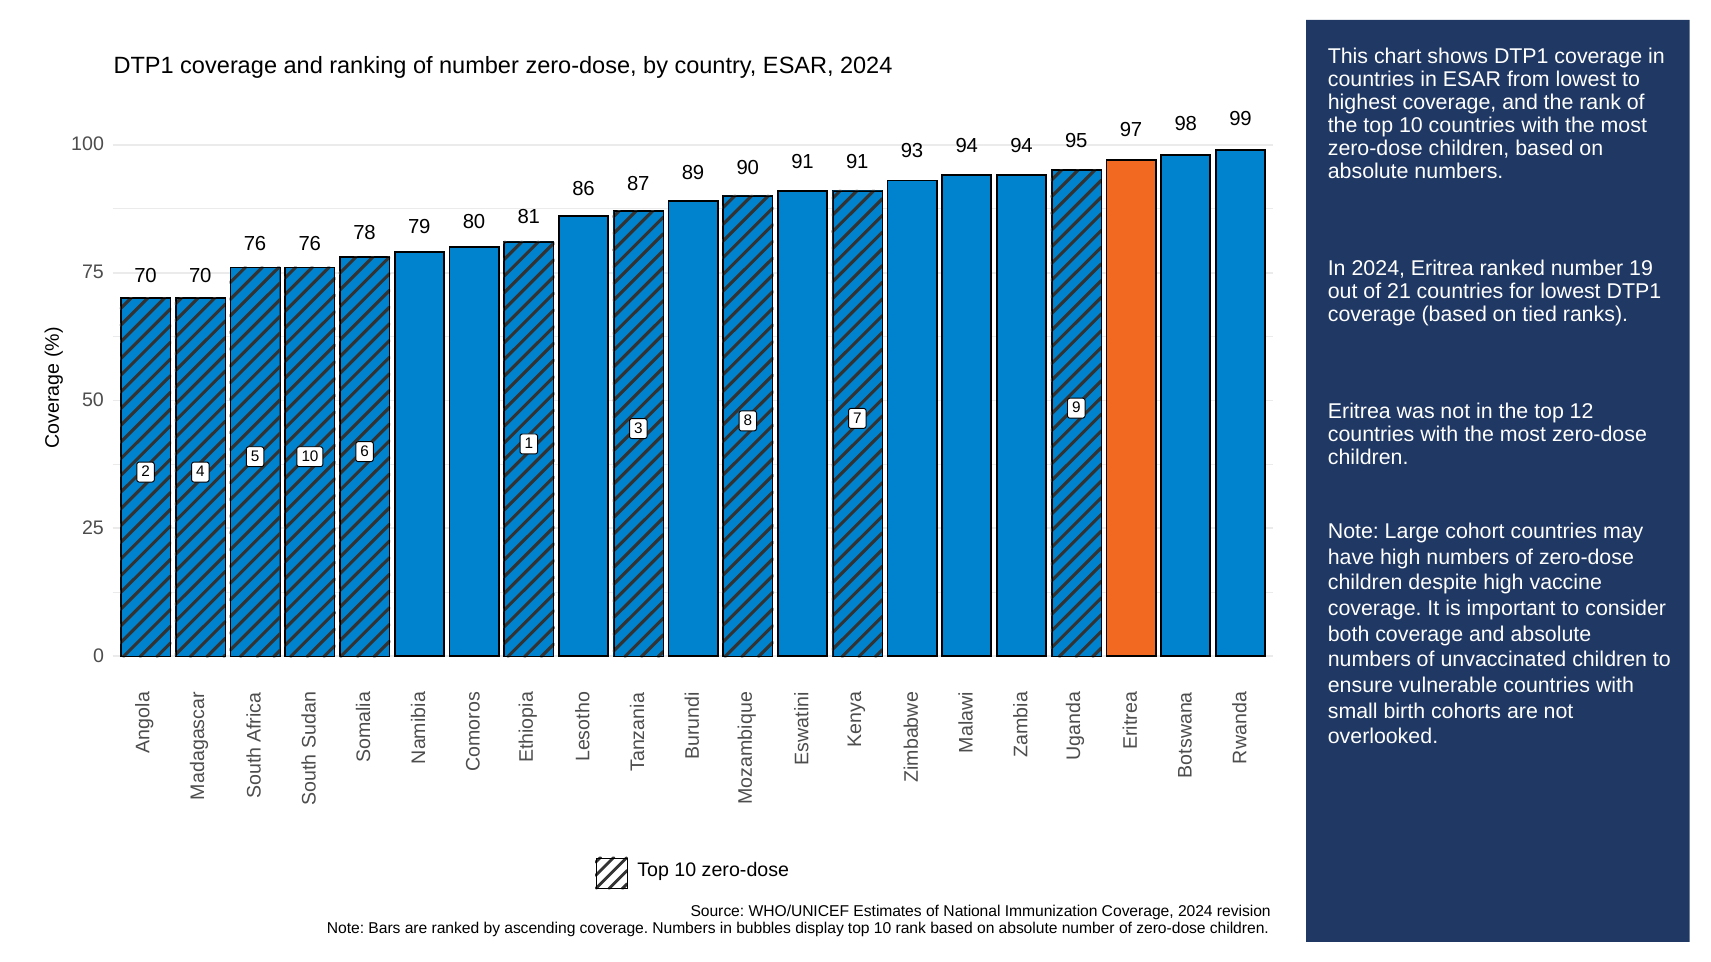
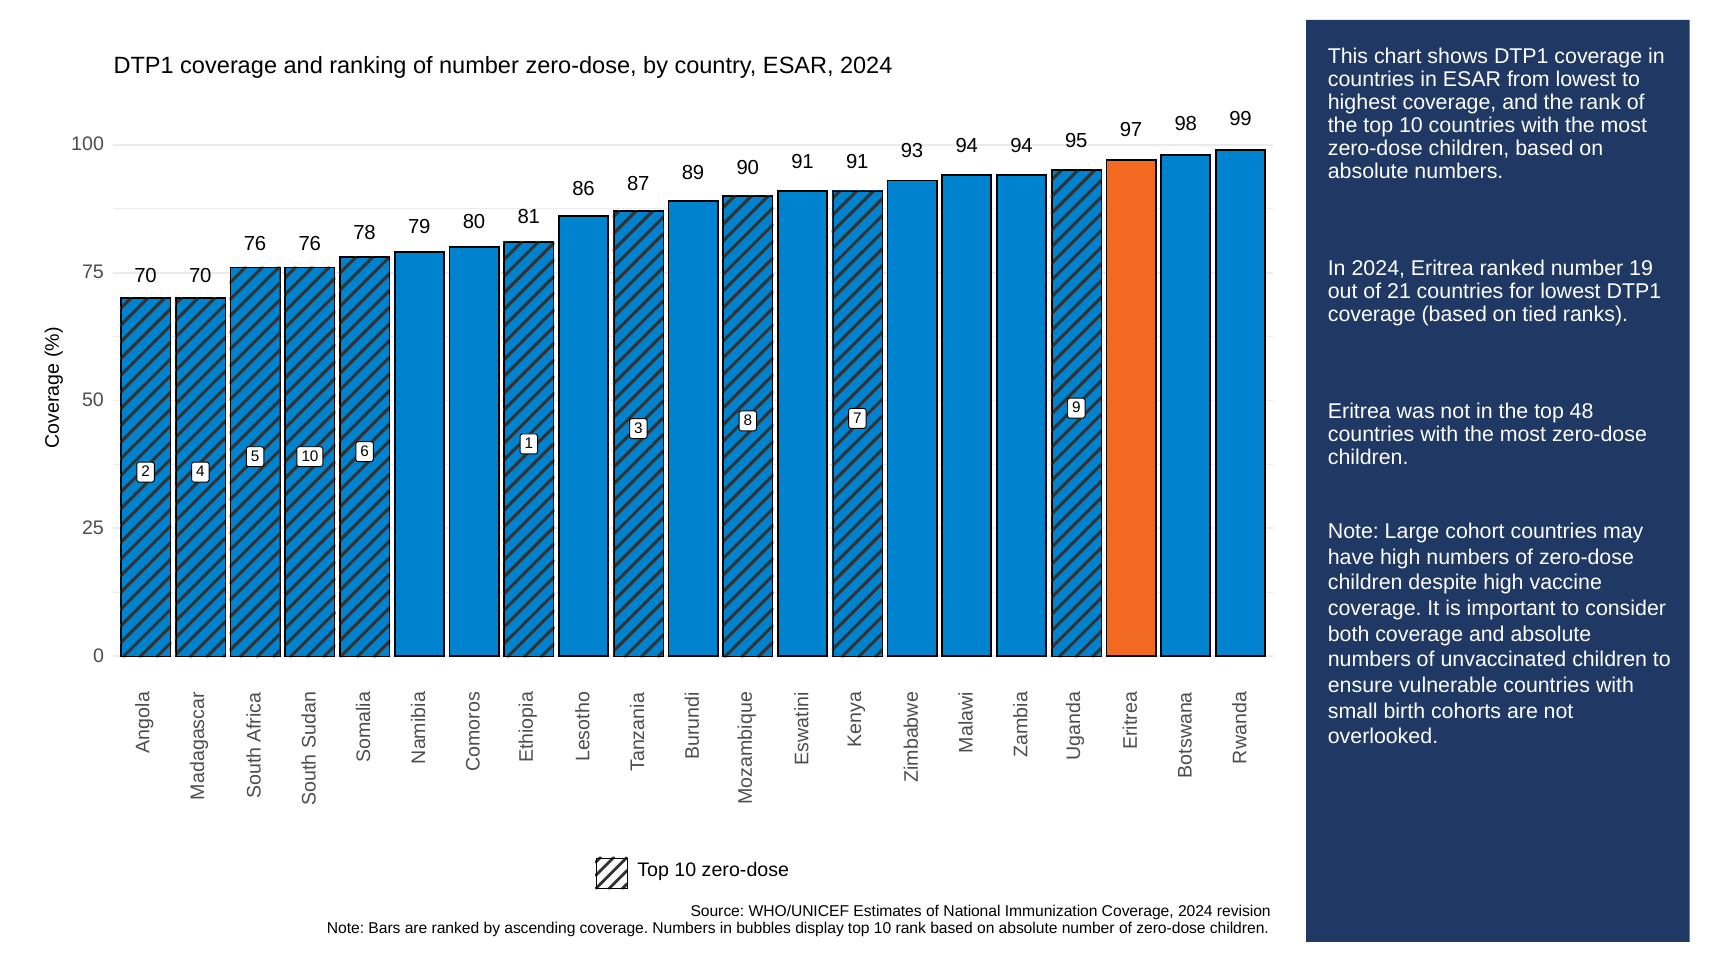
12: 12 -> 48
